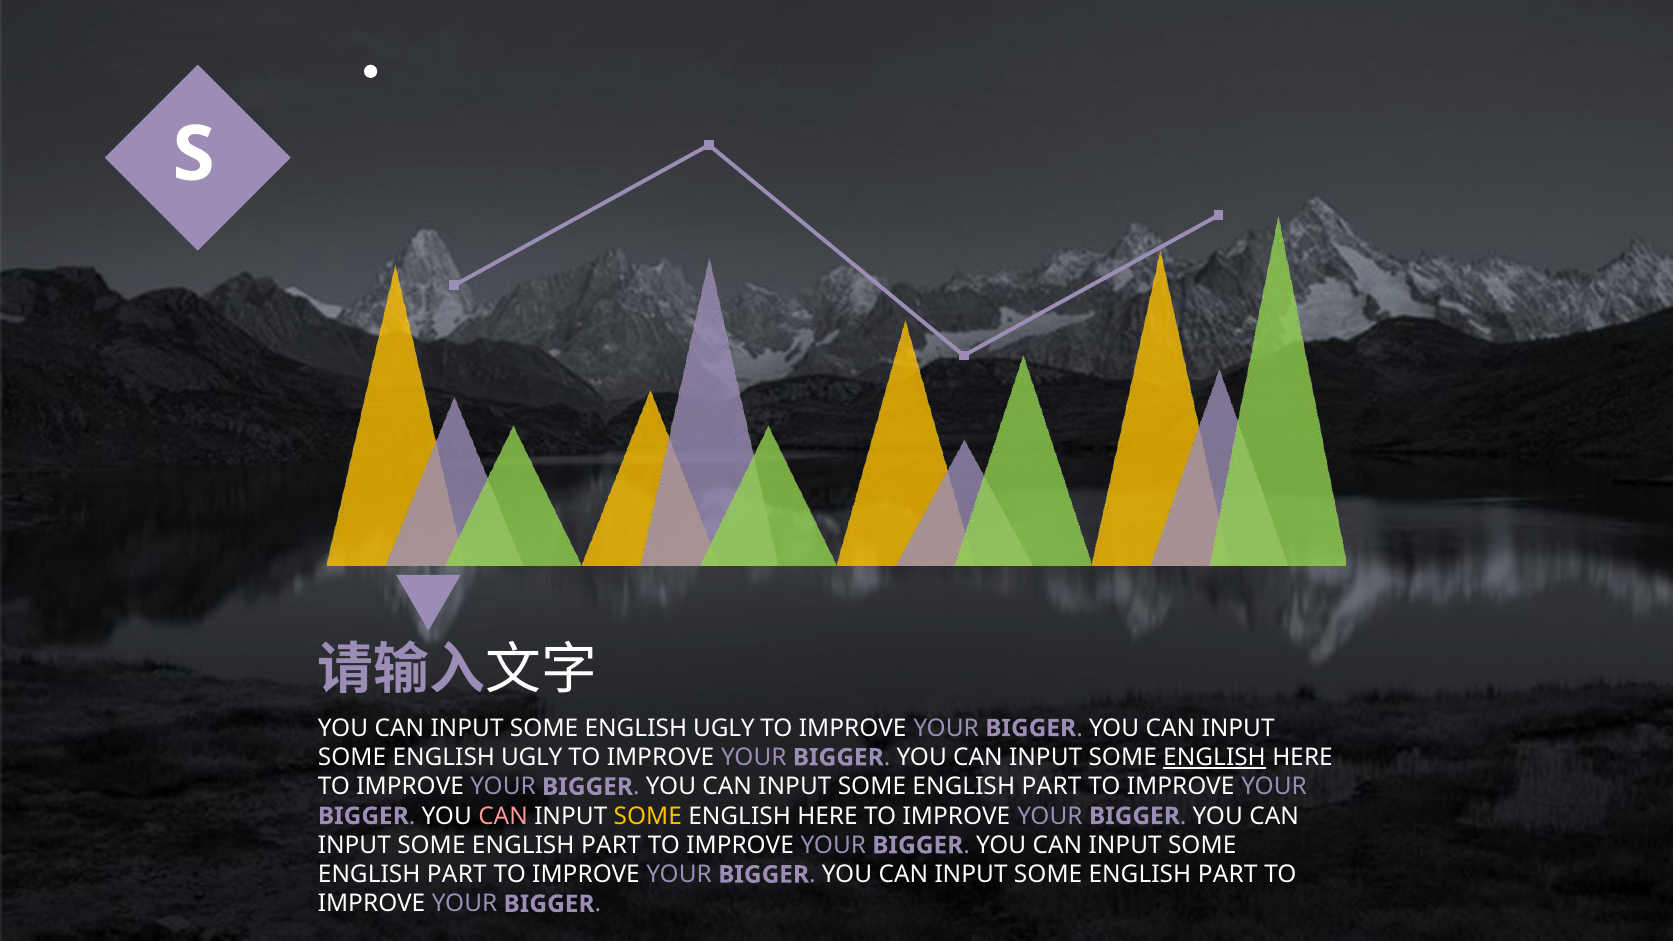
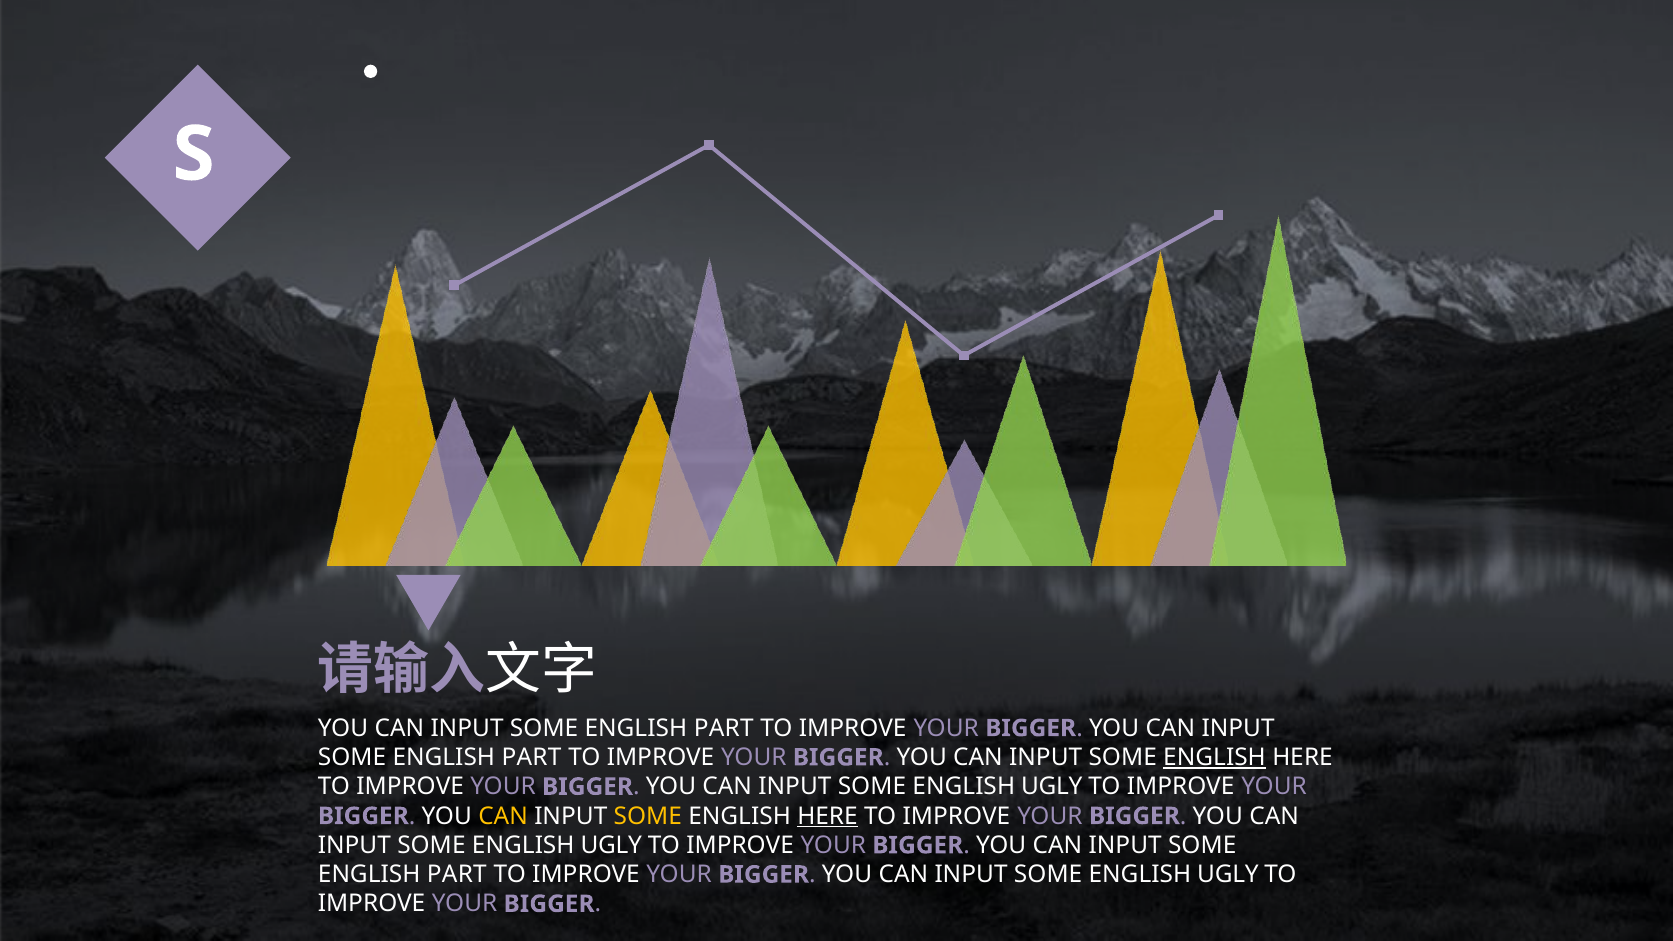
UGLY at (724, 728): UGLY -> PART
UGLY at (532, 757): UGLY -> PART
PART at (1052, 787): PART -> UGLY
CAN at (503, 816) colour: pink -> yellow
HERE at (828, 816) underline: none -> present
PART at (611, 845): PART -> UGLY
PART at (1228, 875): PART -> UGLY
